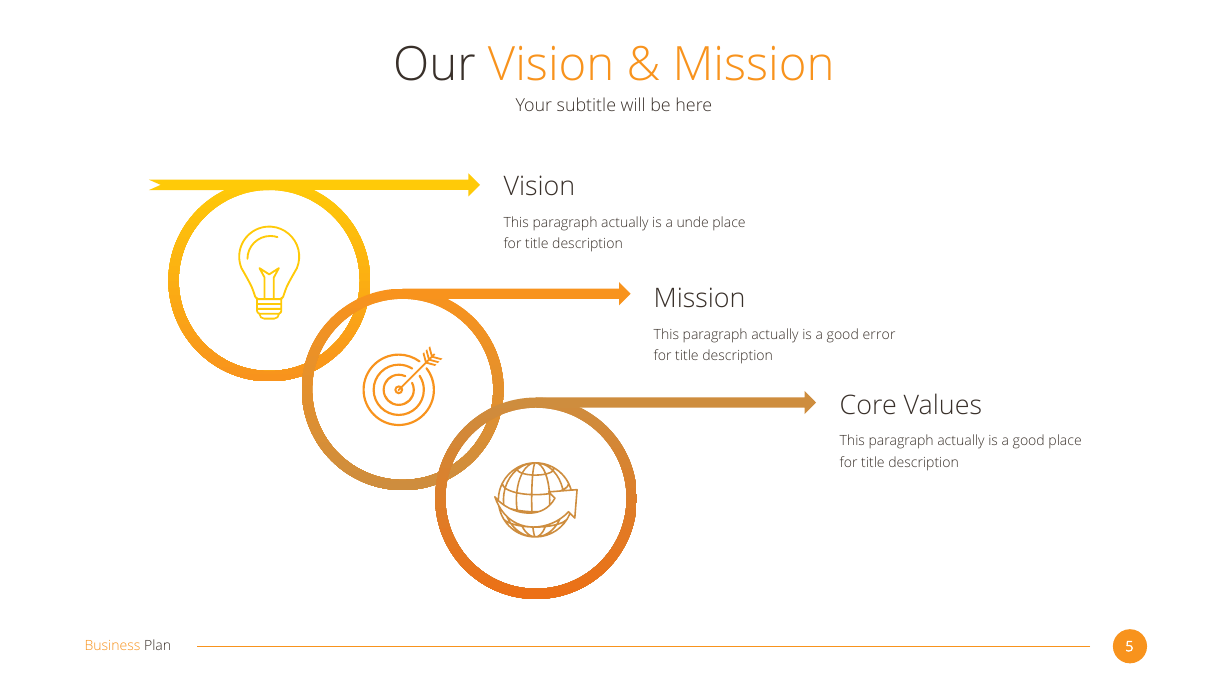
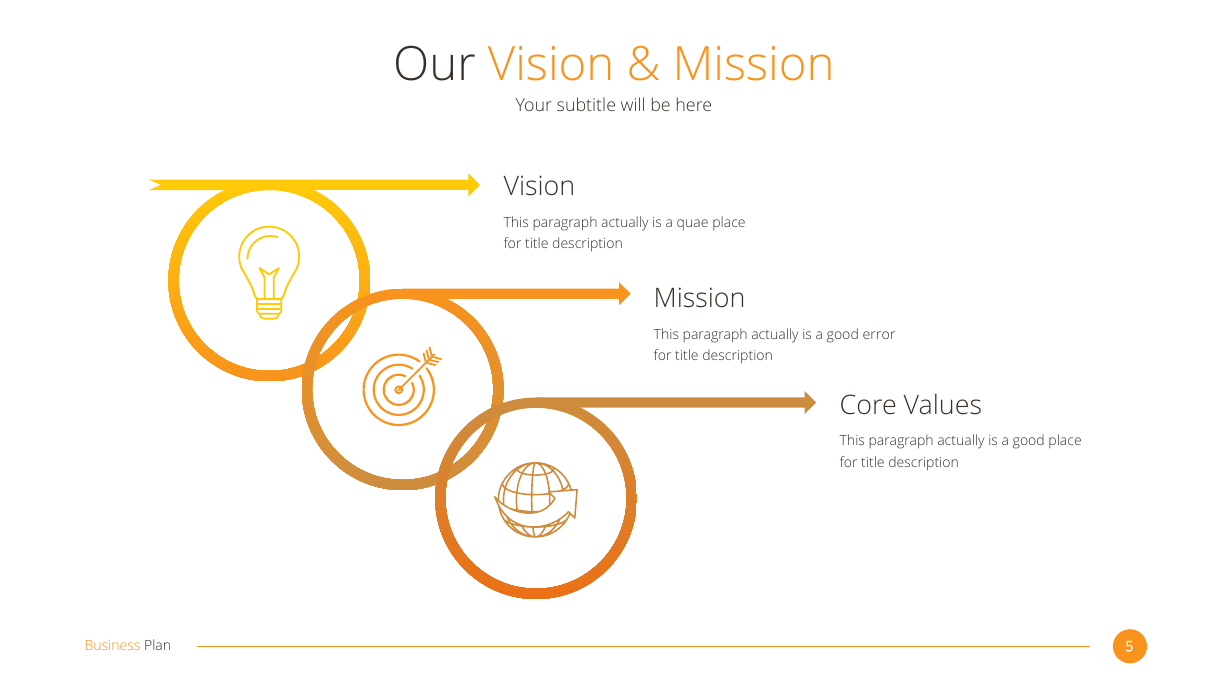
unde: unde -> quae
